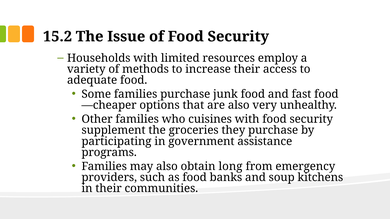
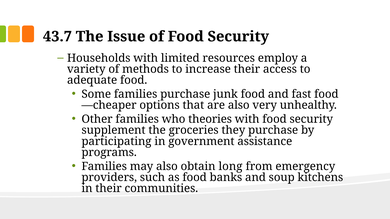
15.2: 15.2 -> 43.7
cuisines: cuisines -> theories
